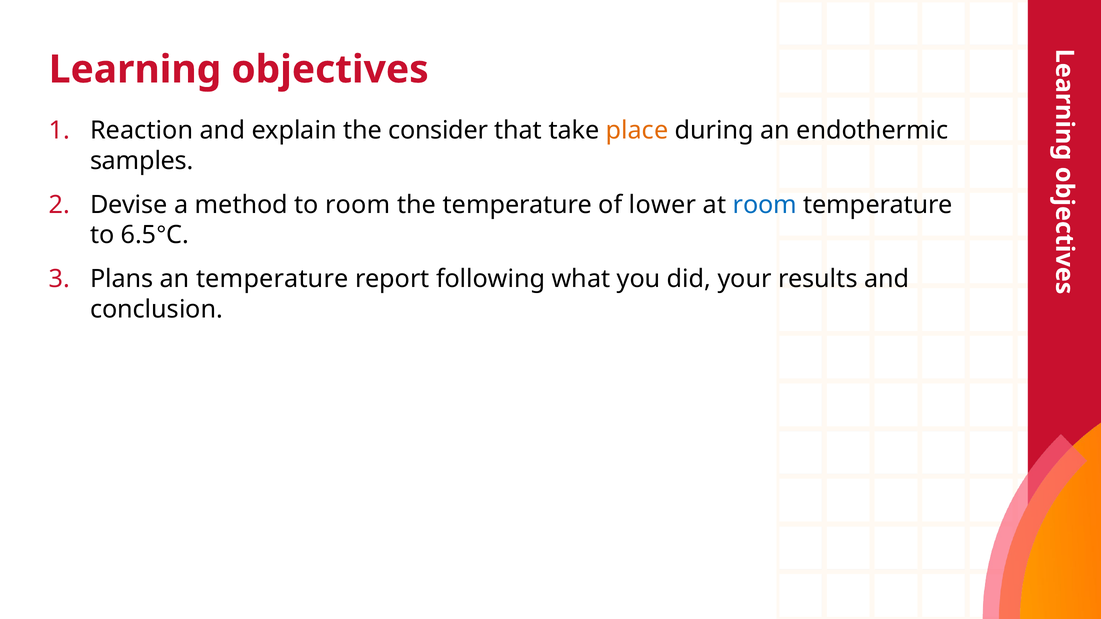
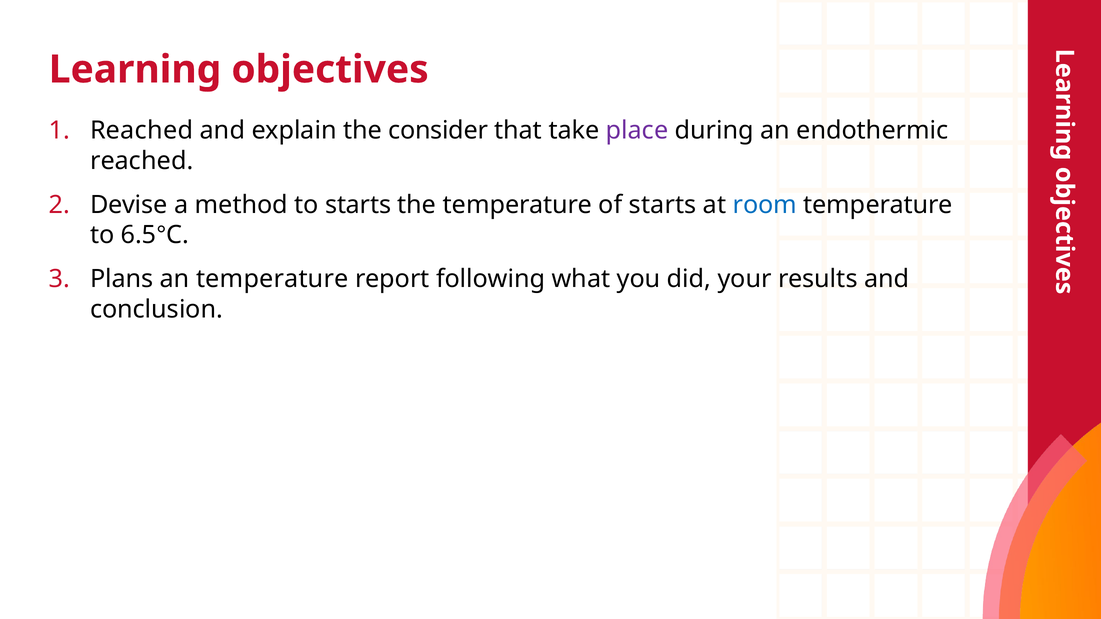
Reaction at (142, 131): Reaction -> Reached
place colour: orange -> purple
samples at (142, 161): samples -> reached
to room: room -> starts
of lower: lower -> starts
